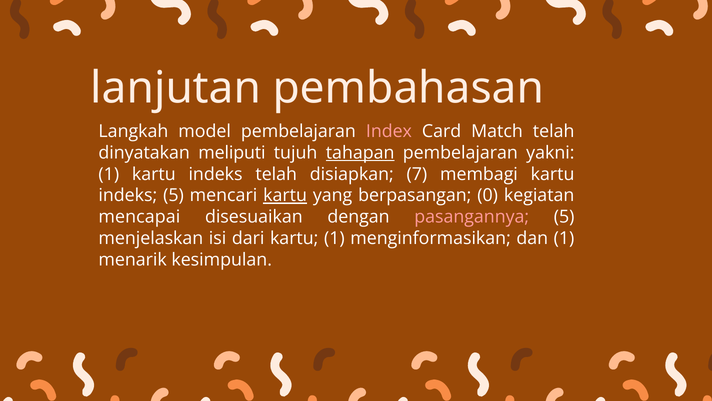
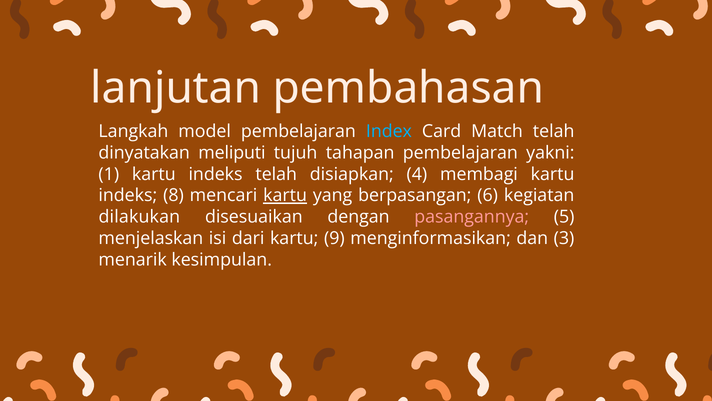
Index colour: pink -> light blue
tahapan underline: present -> none
7: 7 -> 4
indeks 5: 5 -> 8
0: 0 -> 6
mencapai: mencapai -> dilakukan
kartu 1: 1 -> 9
dan 1: 1 -> 3
